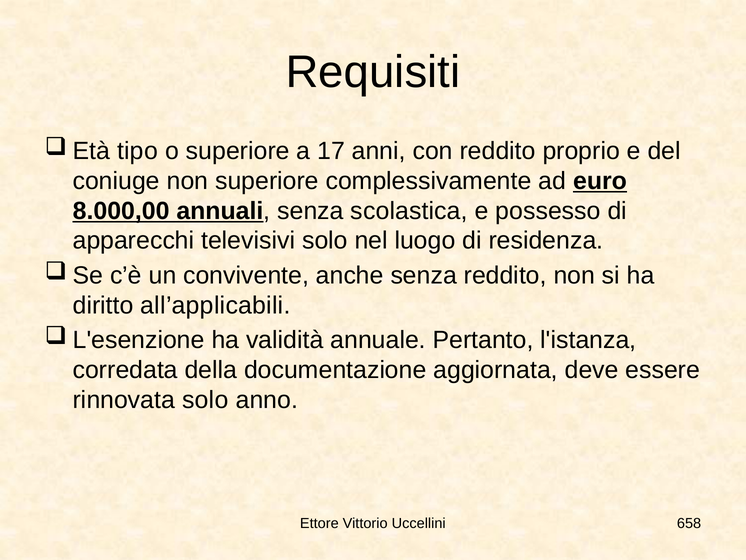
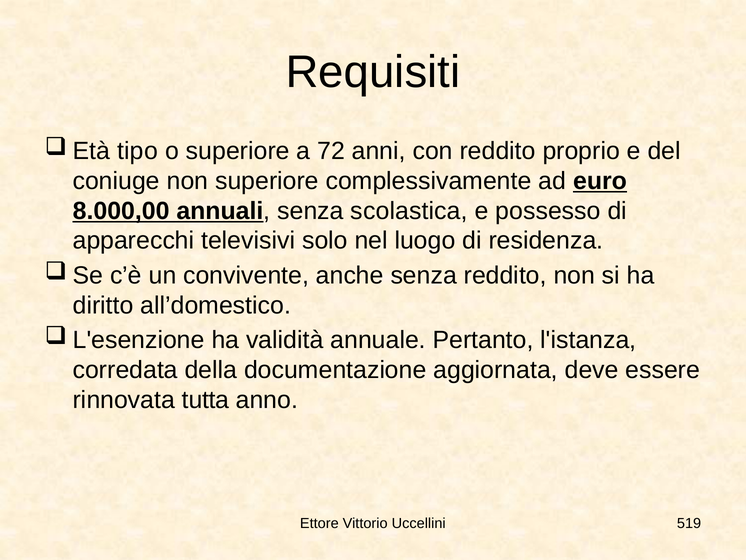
17: 17 -> 72
all’applicabili: all’applicabili -> all’domestico
rinnovata solo: solo -> tutta
658: 658 -> 519
